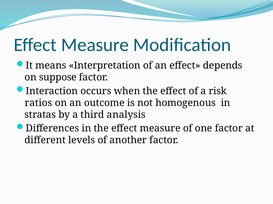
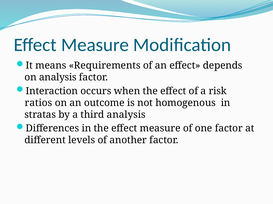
Interpretation: Interpretation -> Requirements
on suppose: suppose -> analysis
